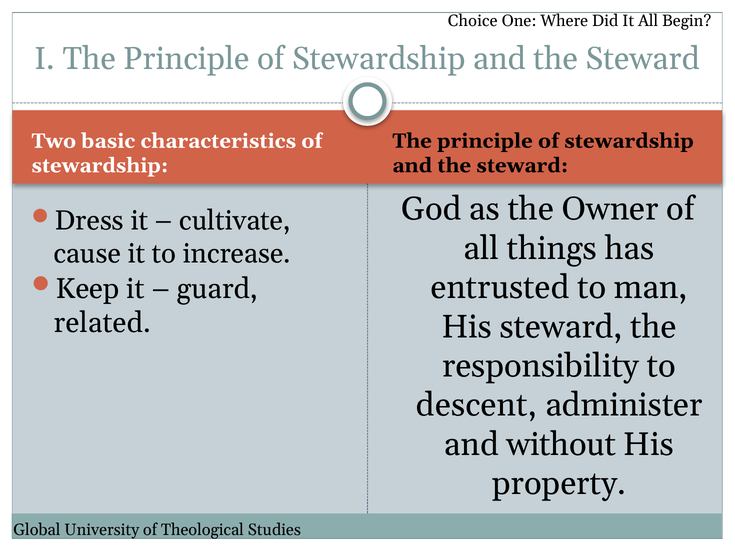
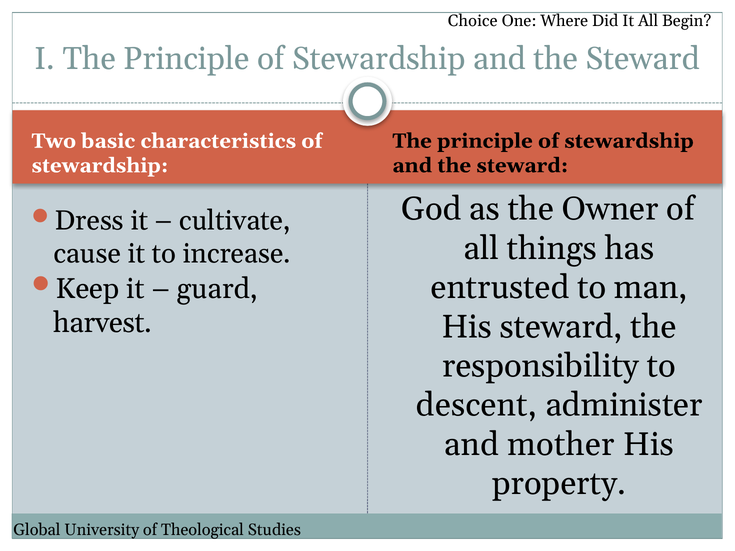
related: related -> harvest
without: without -> mother
